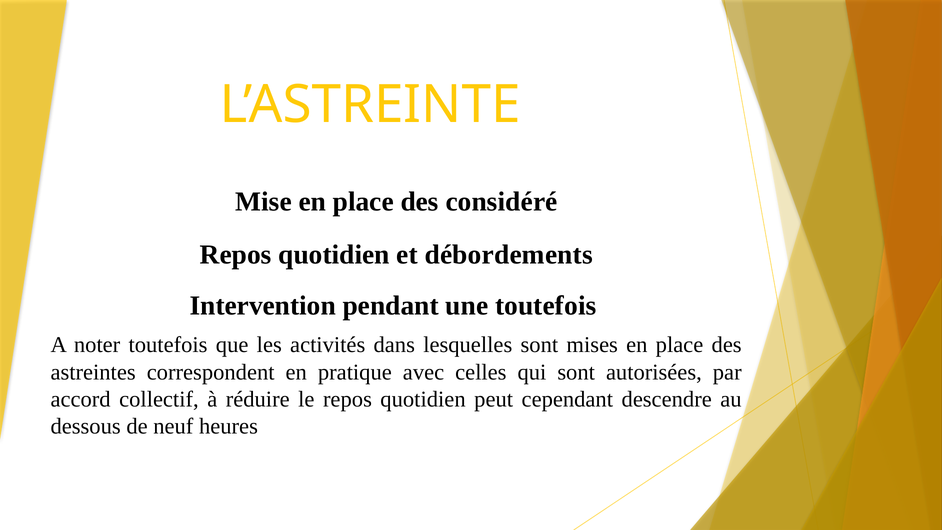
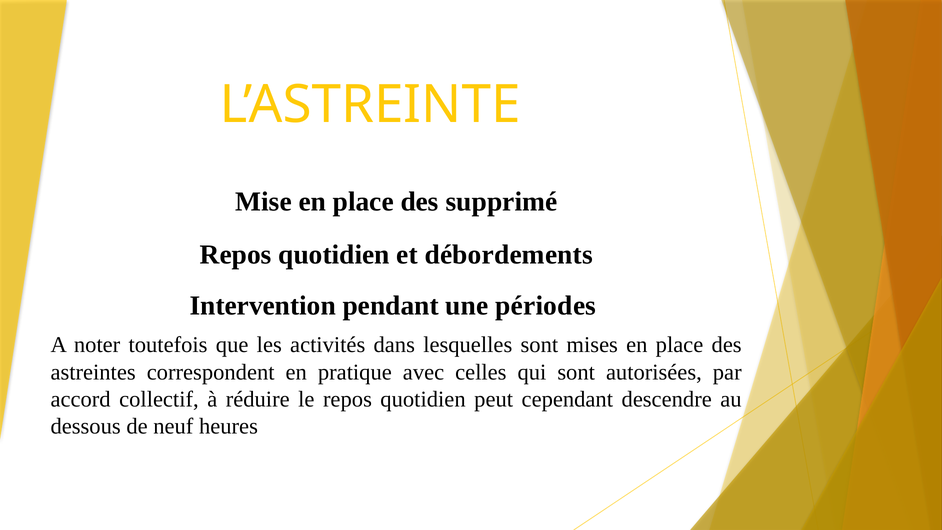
considéré: considéré -> supprimé
une toutefois: toutefois -> périodes
